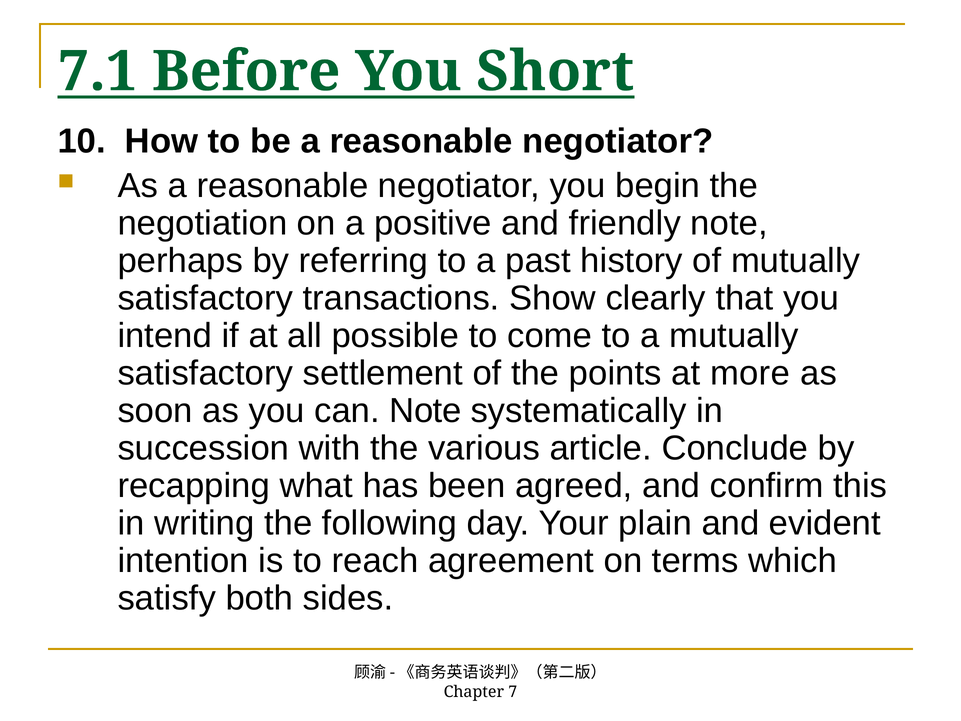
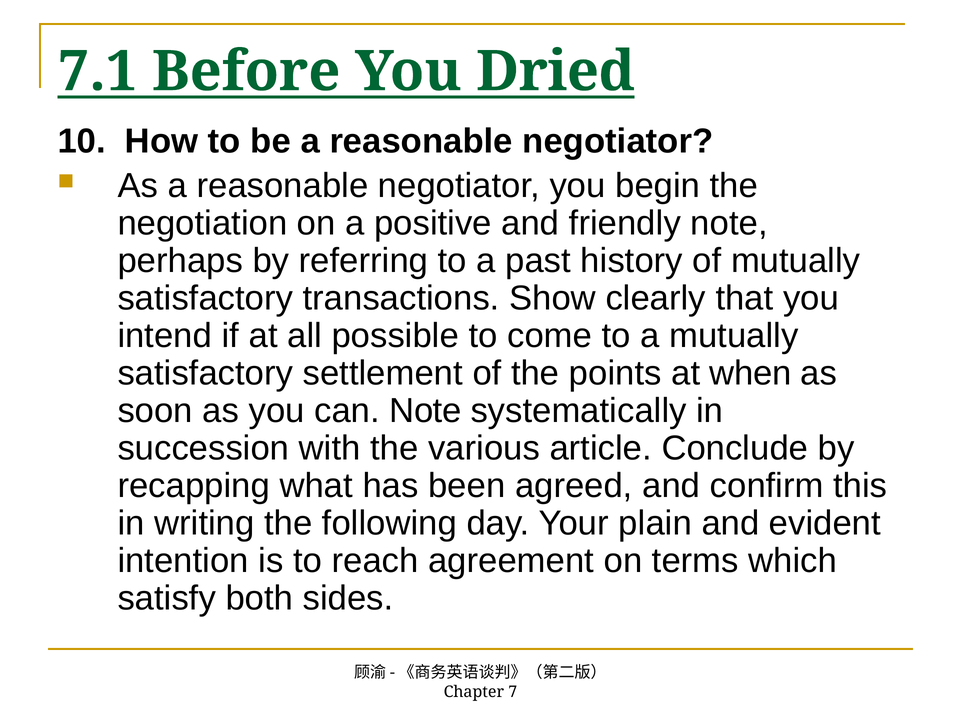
Short: Short -> Dried
more: more -> when
